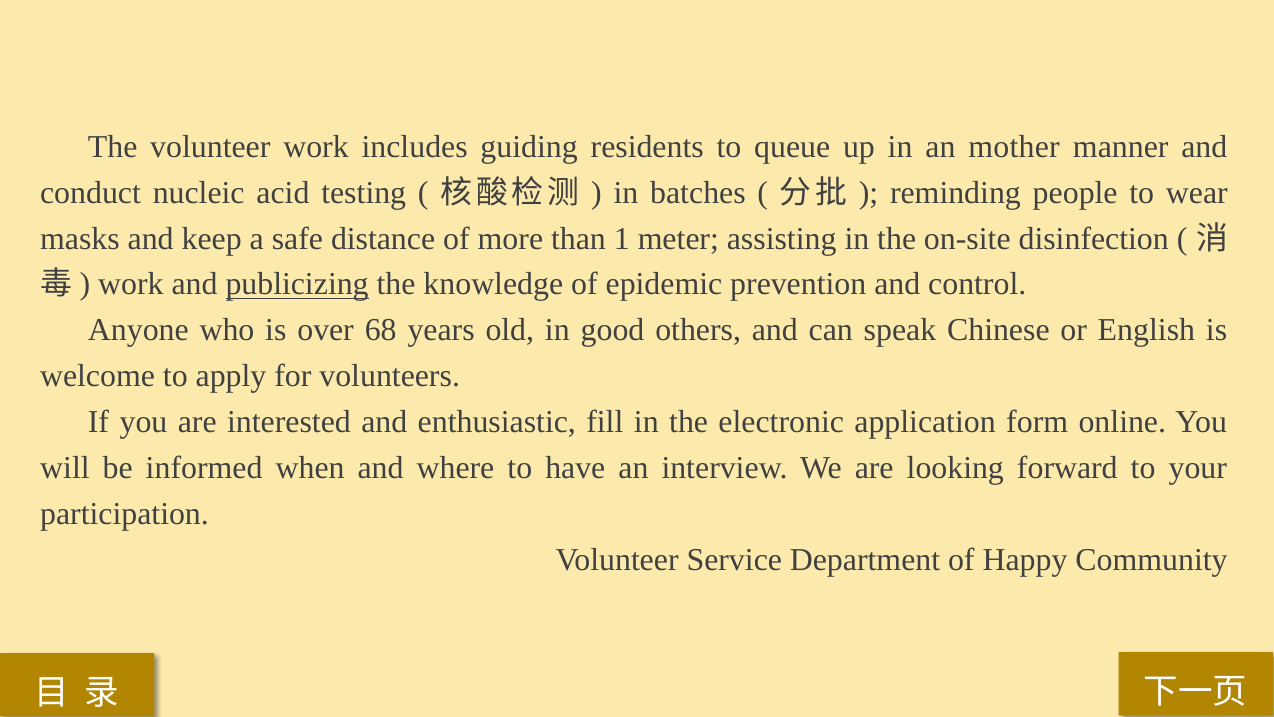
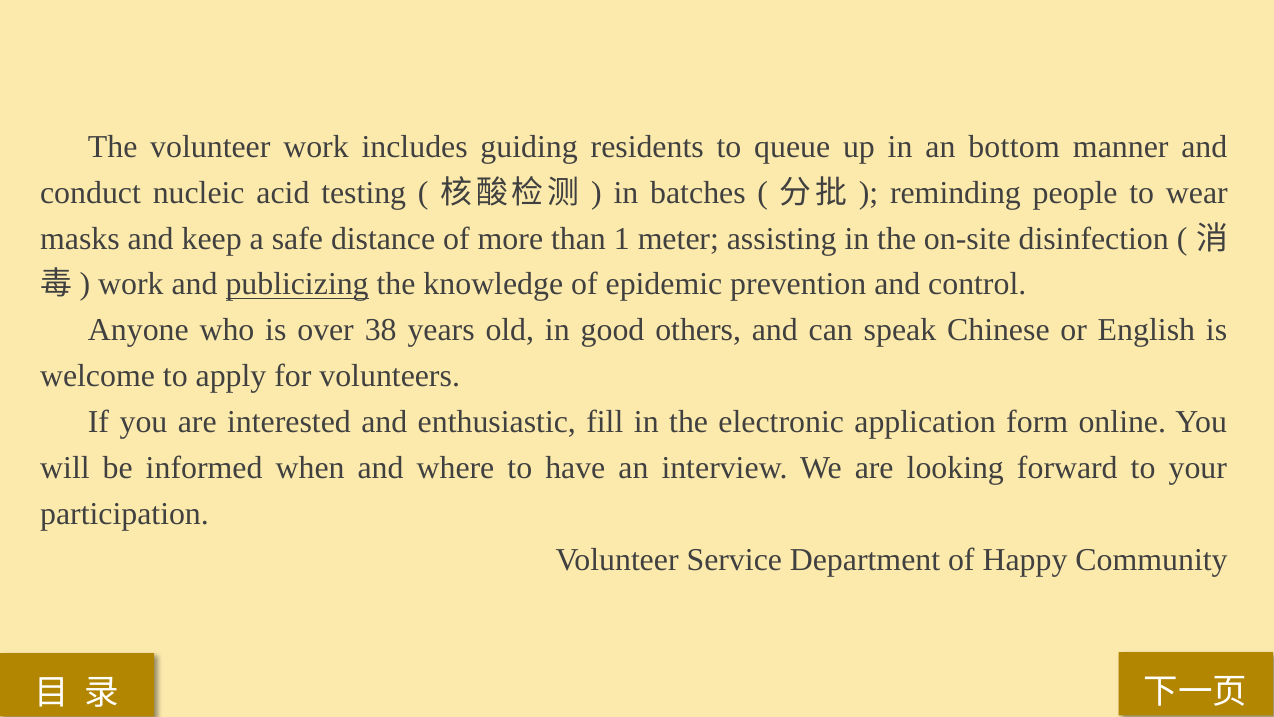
mother: mother -> bottom
68: 68 -> 38
